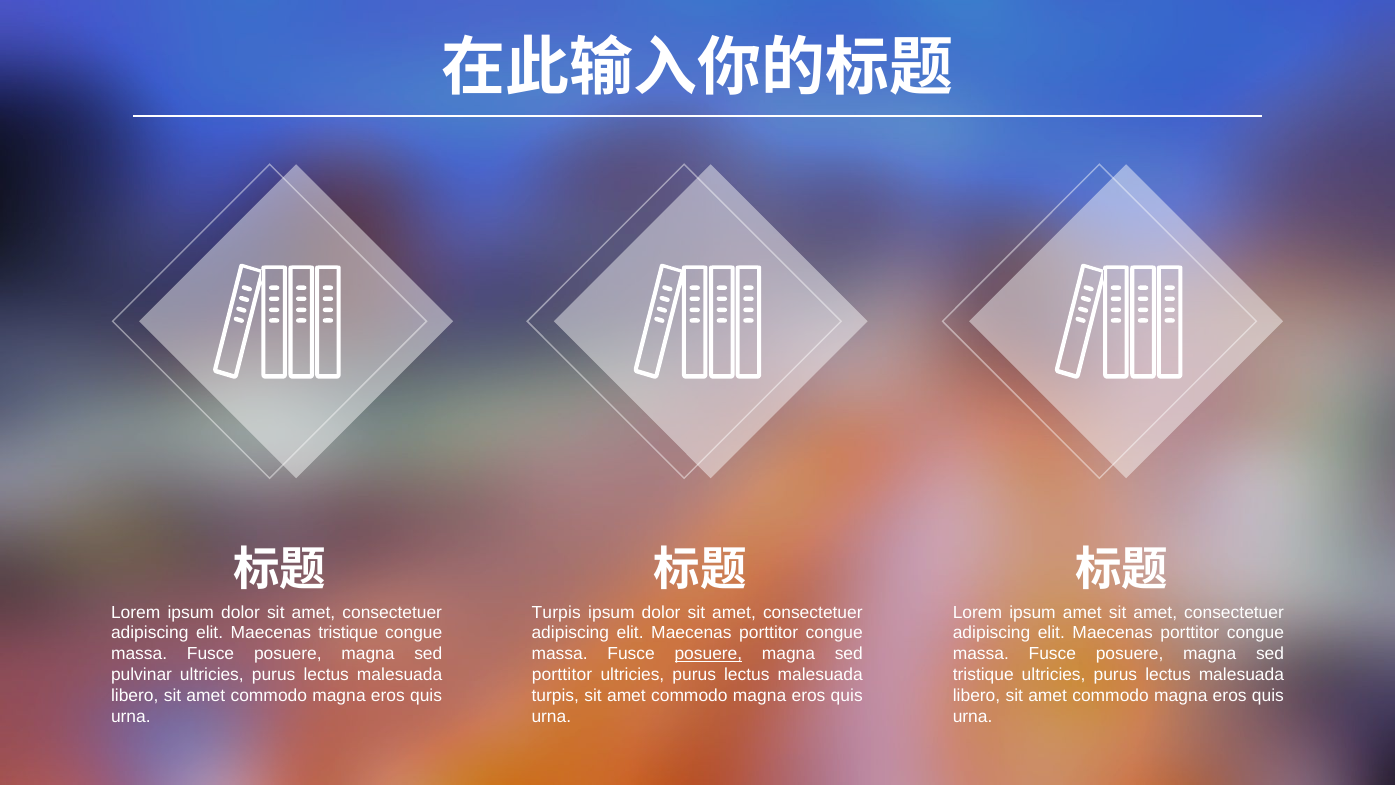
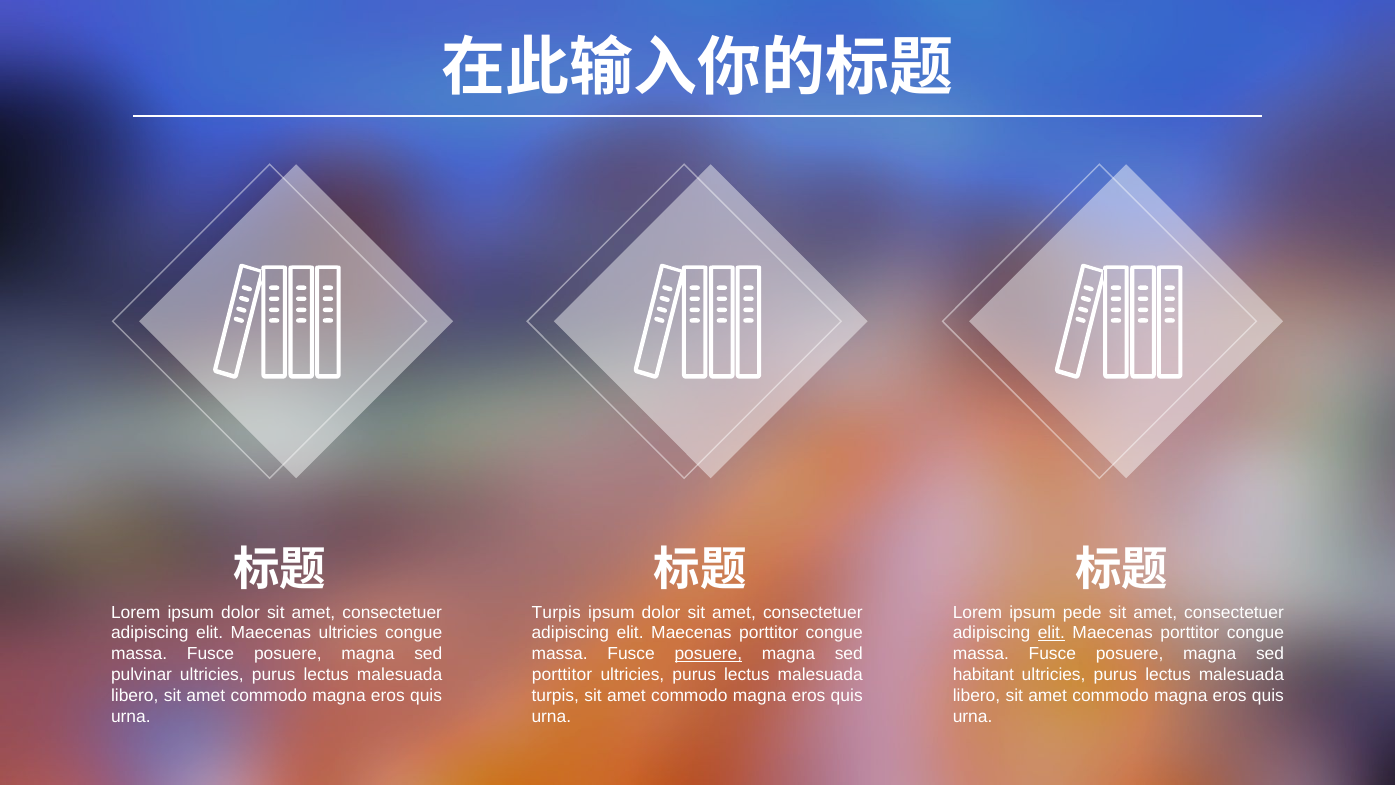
ipsum amet: amet -> pede
Maecenas tristique: tristique -> ultricies
elit at (1051, 633) underline: none -> present
tristique at (983, 675): tristique -> habitant
